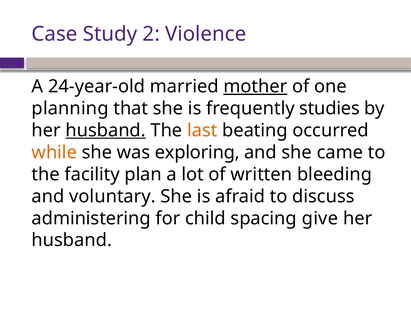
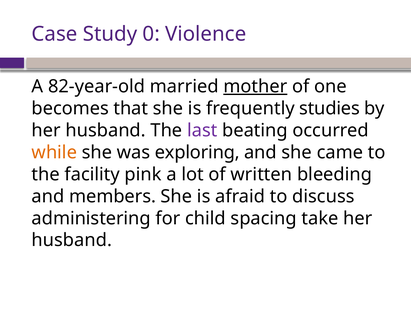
2: 2 -> 0
24-year-old: 24-year-old -> 82-year-old
planning: planning -> becomes
husband at (106, 130) underline: present -> none
last colour: orange -> purple
plan: plan -> pink
voluntary: voluntary -> members
give: give -> take
